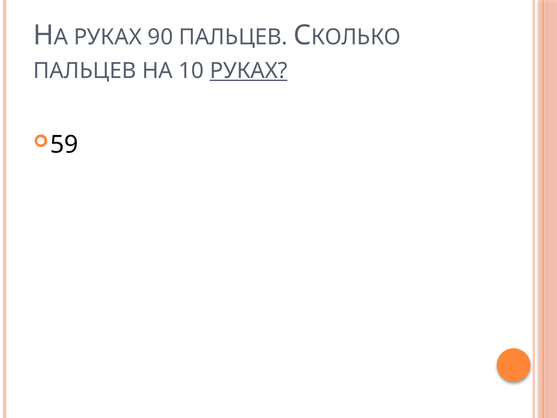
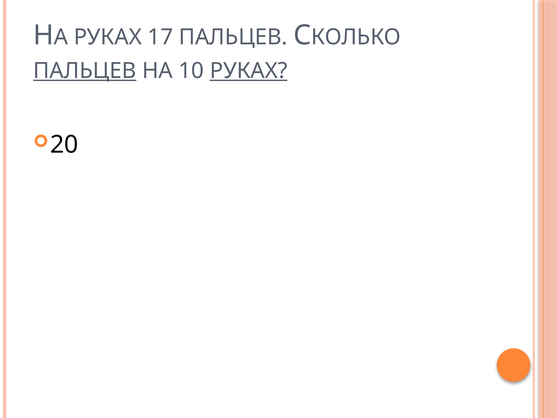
90: 90 -> 17
ПАЛЬЦЕВ at (85, 71) underline: none -> present
59: 59 -> 20
